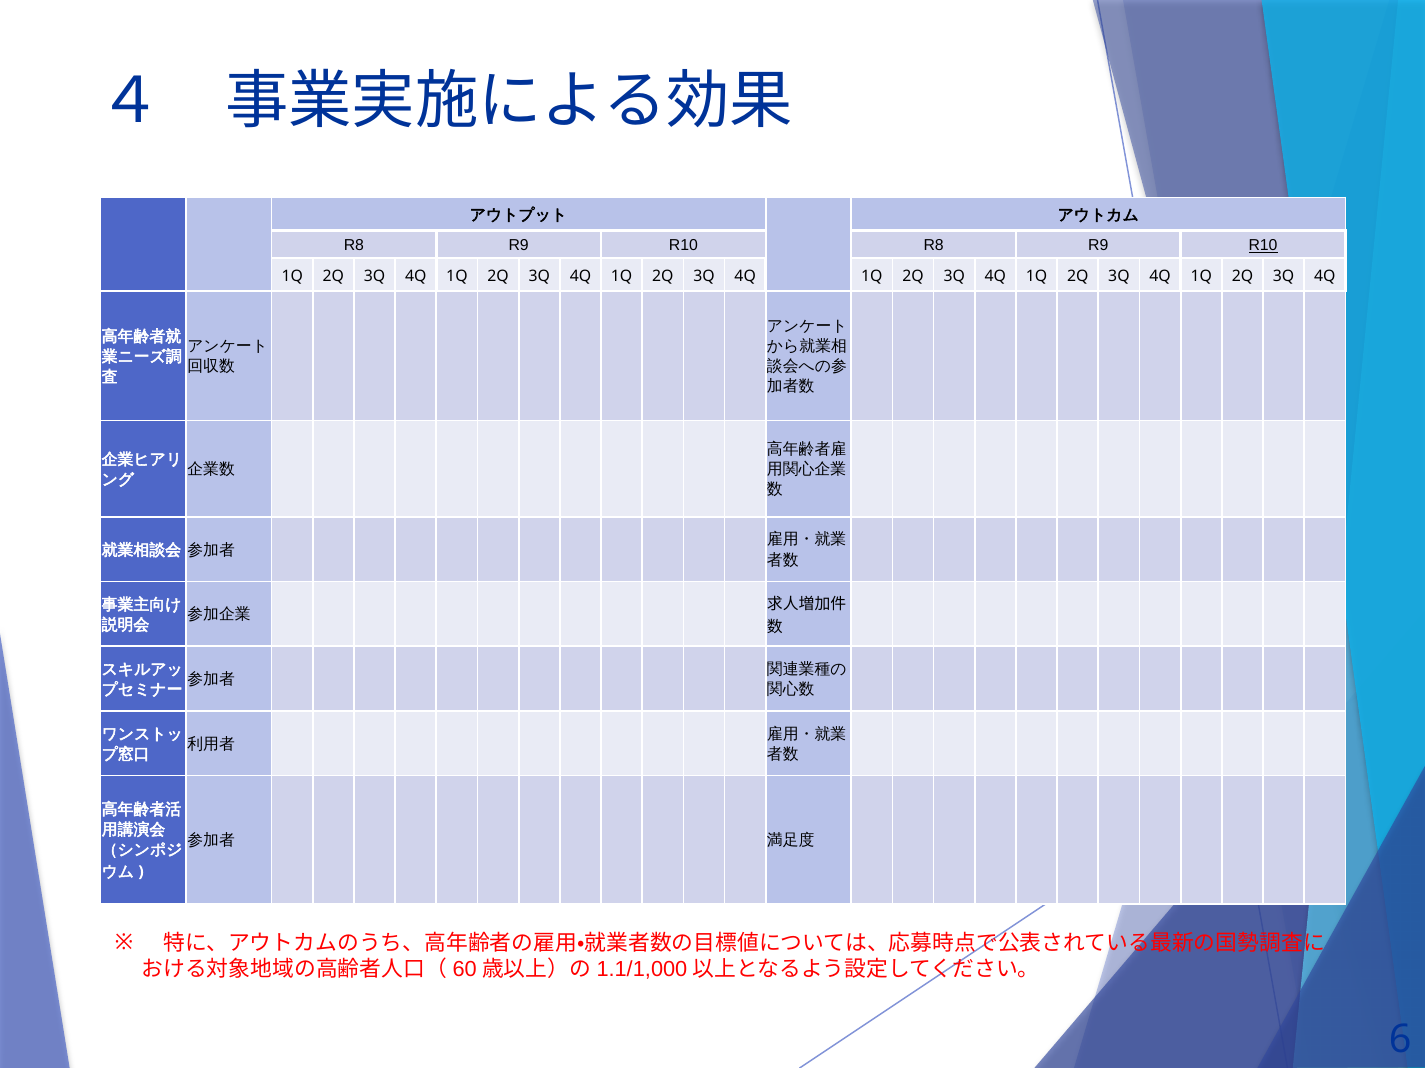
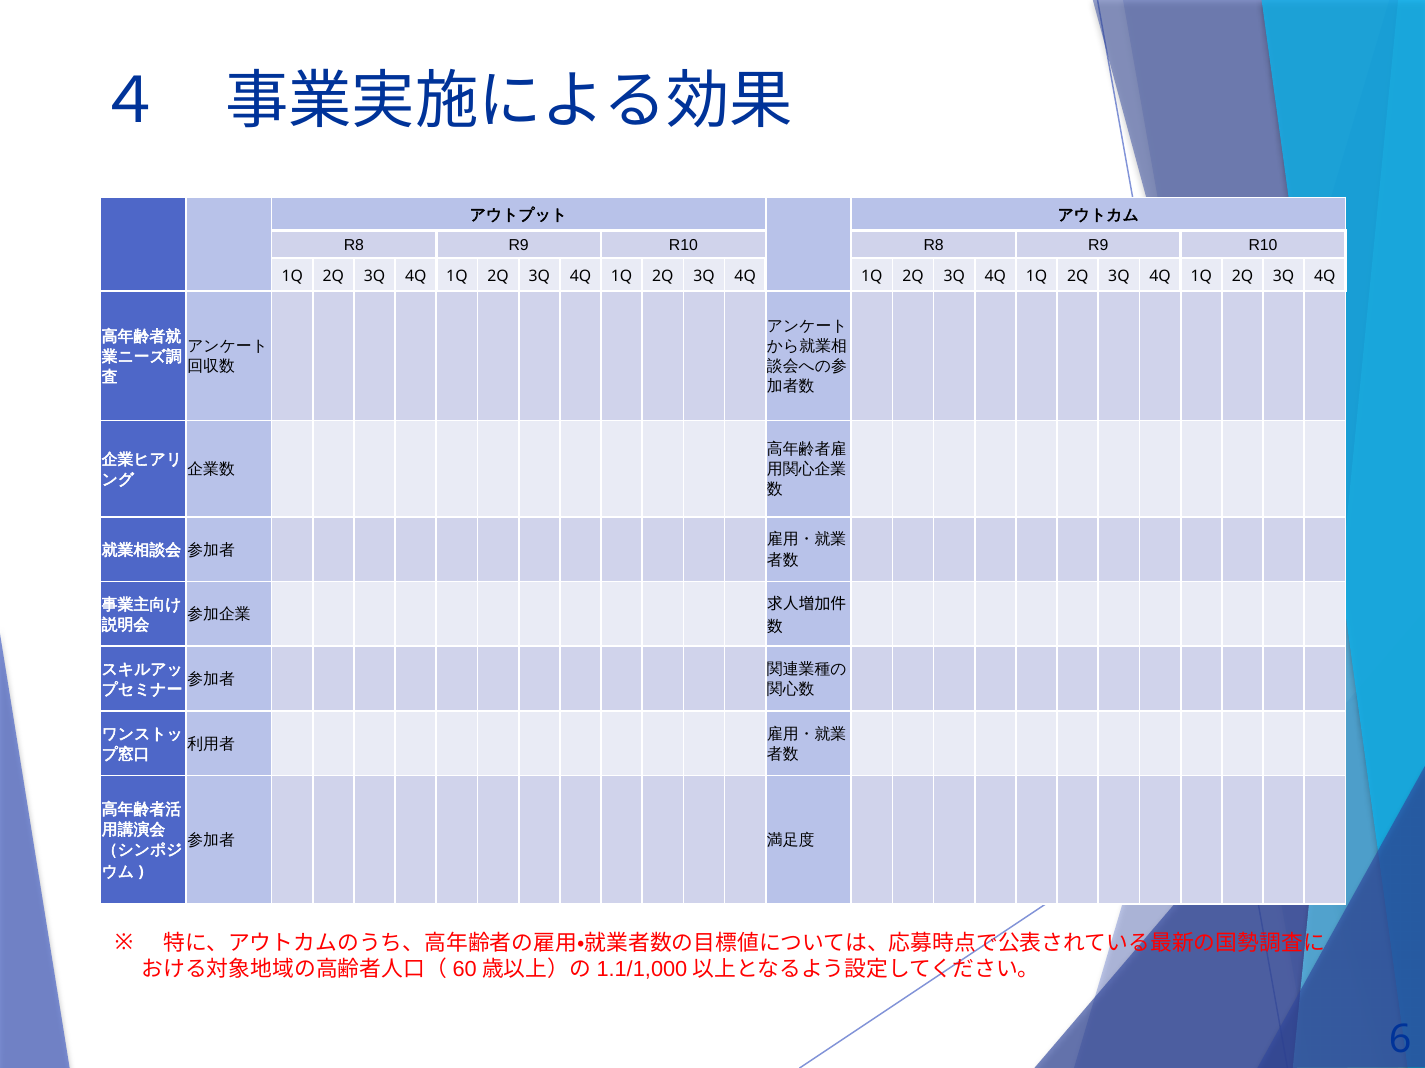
R10 at (1263, 245) underline: present -> none
